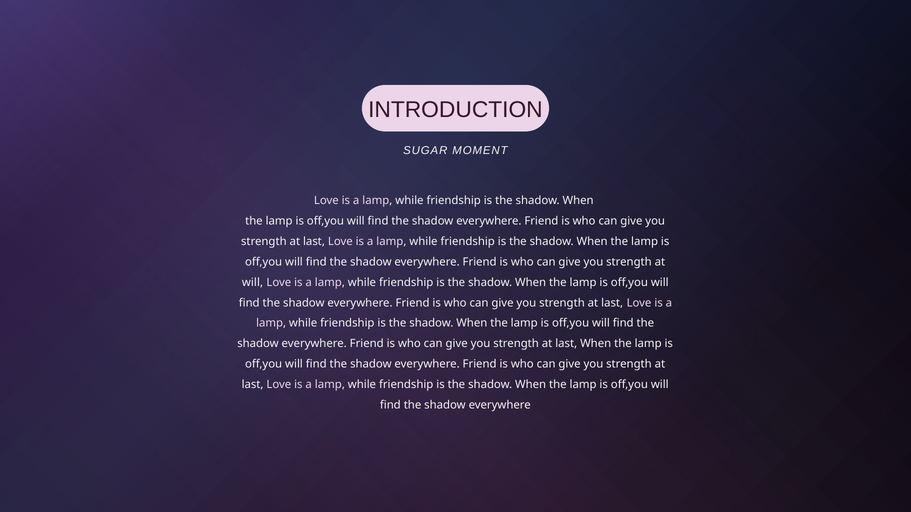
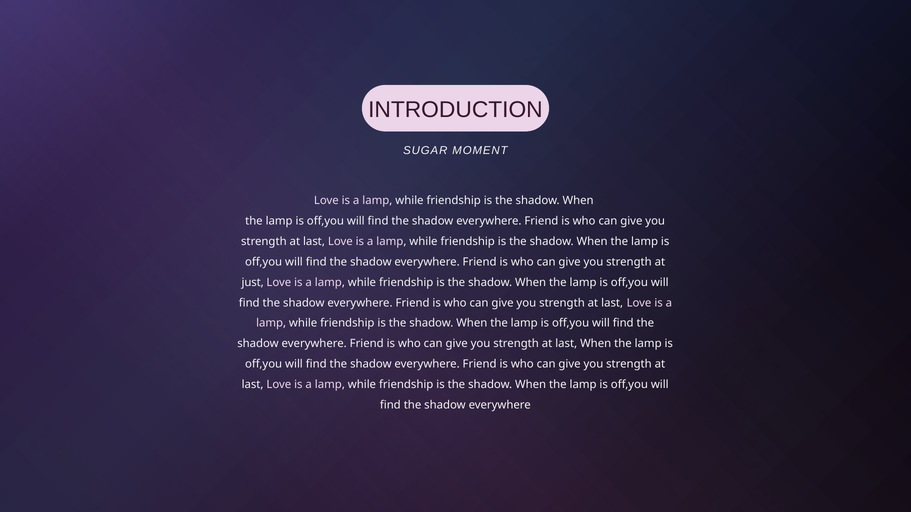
will at (253, 283): will -> just
